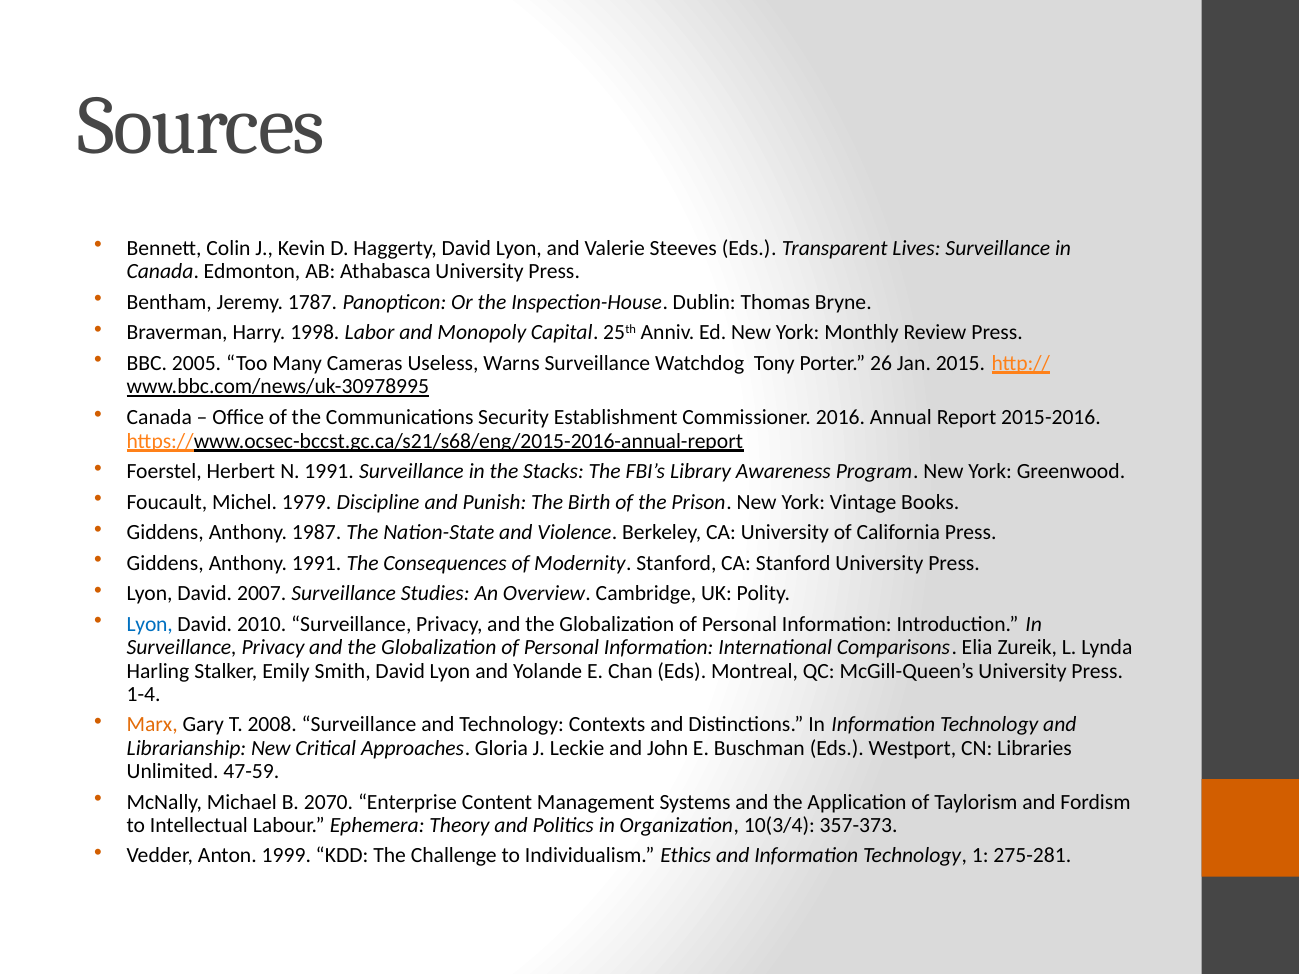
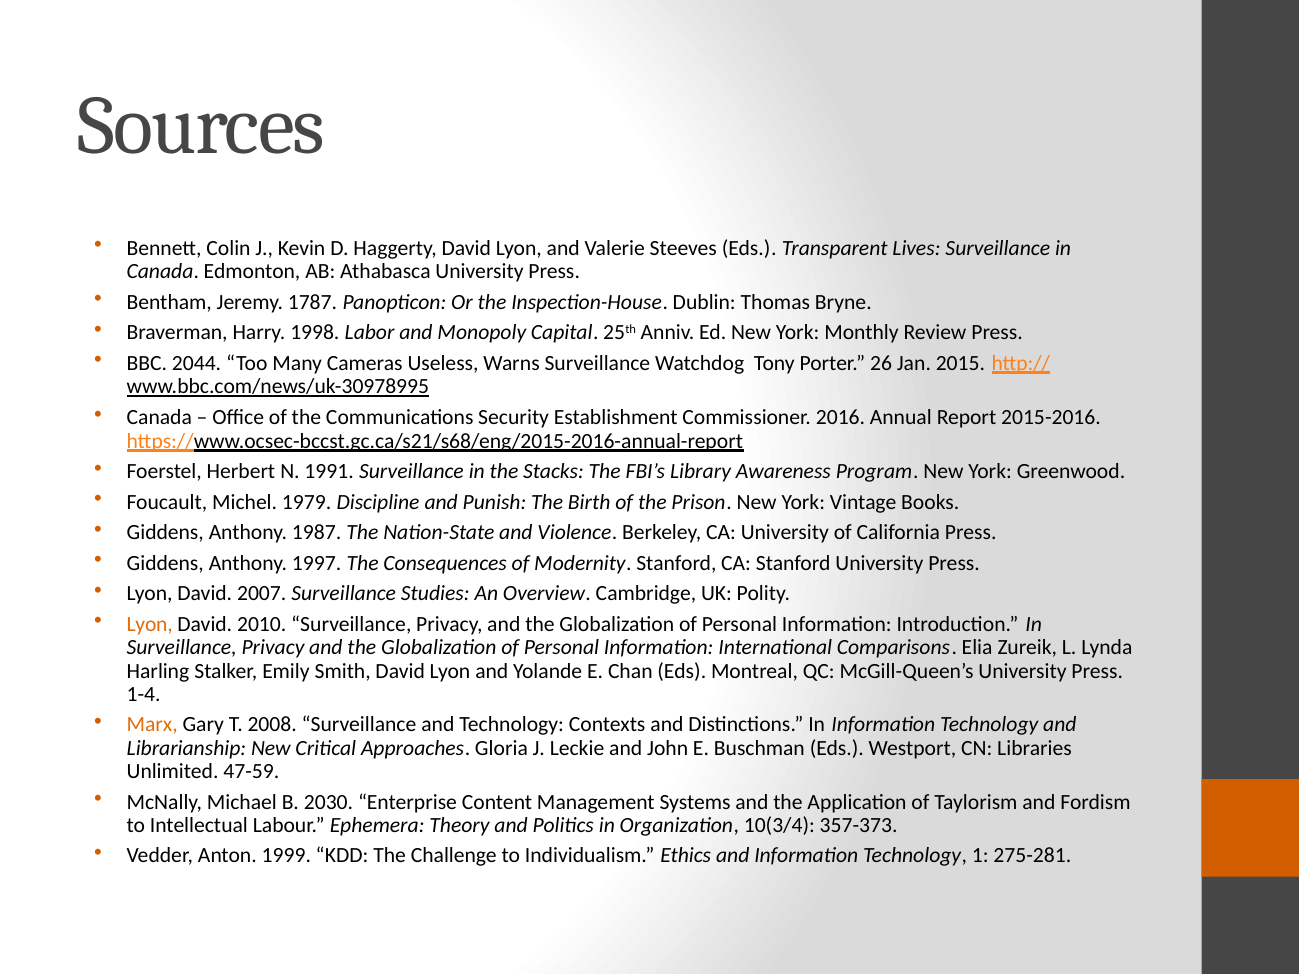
2005: 2005 -> 2044
Anthony 1991: 1991 -> 1997
Lyon at (150, 624) colour: blue -> orange
2070: 2070 -> 2030
